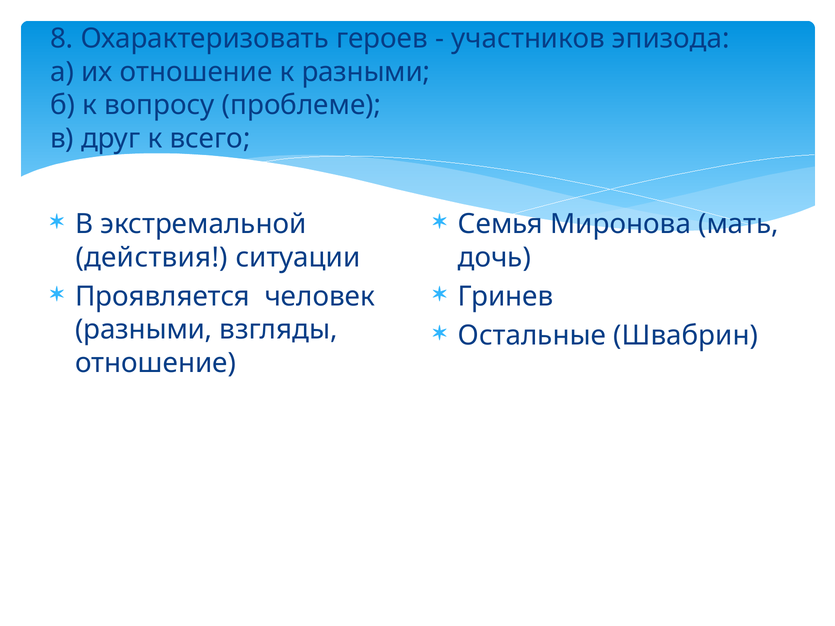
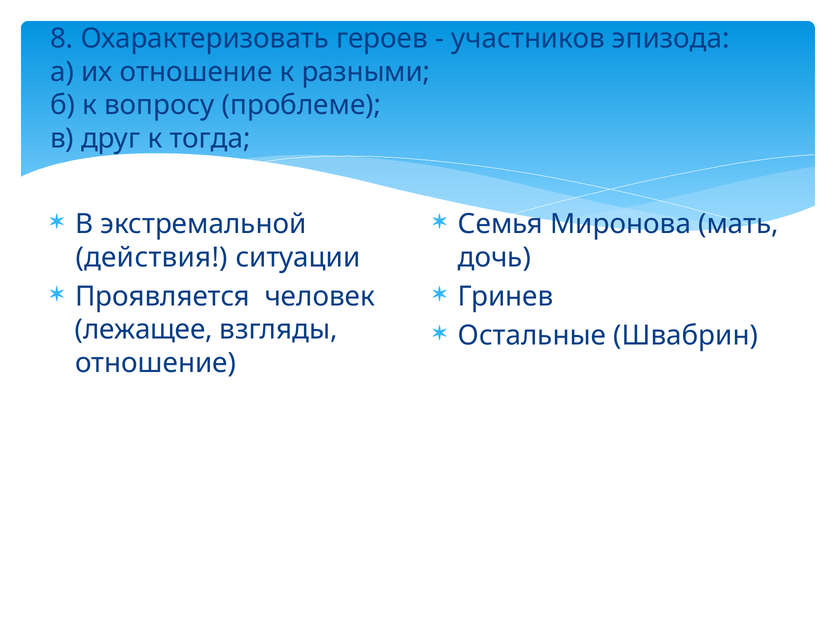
всего: всего -> тогда
разными at (144, 330): разными -> лежащее
